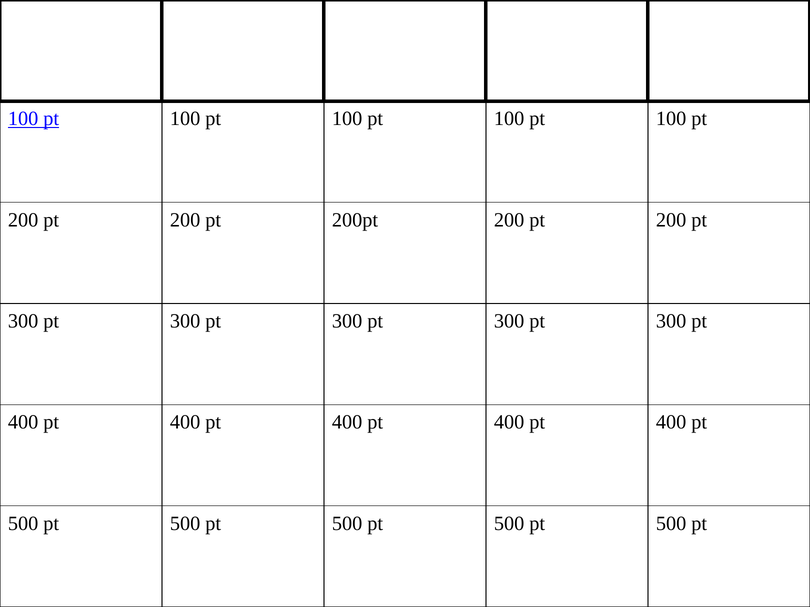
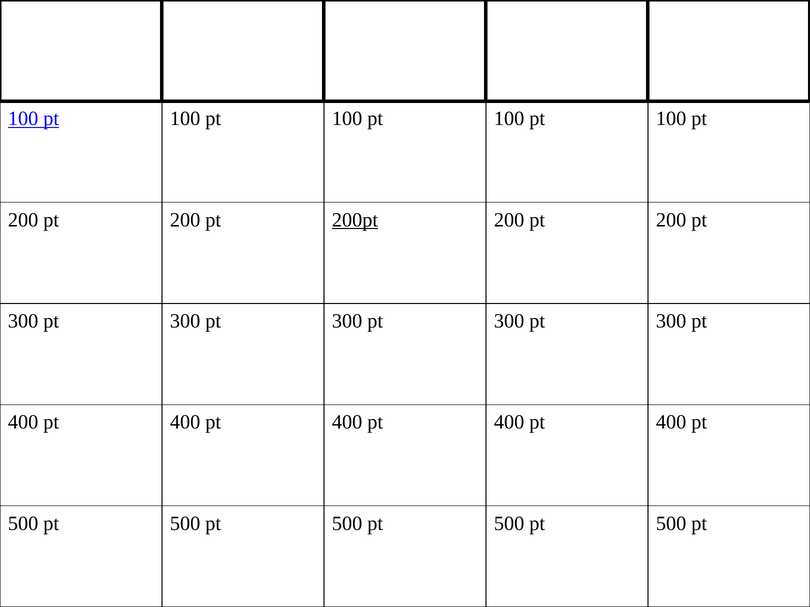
200pt underline: none -> present
